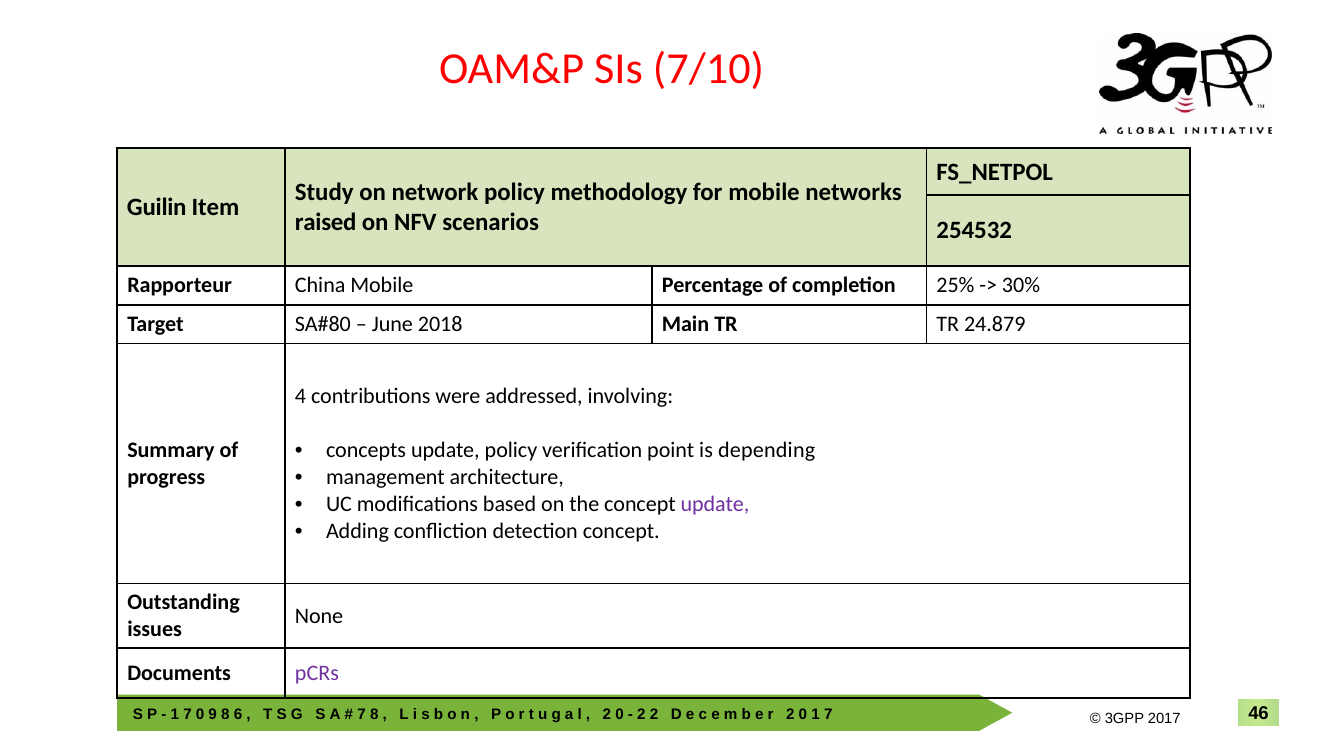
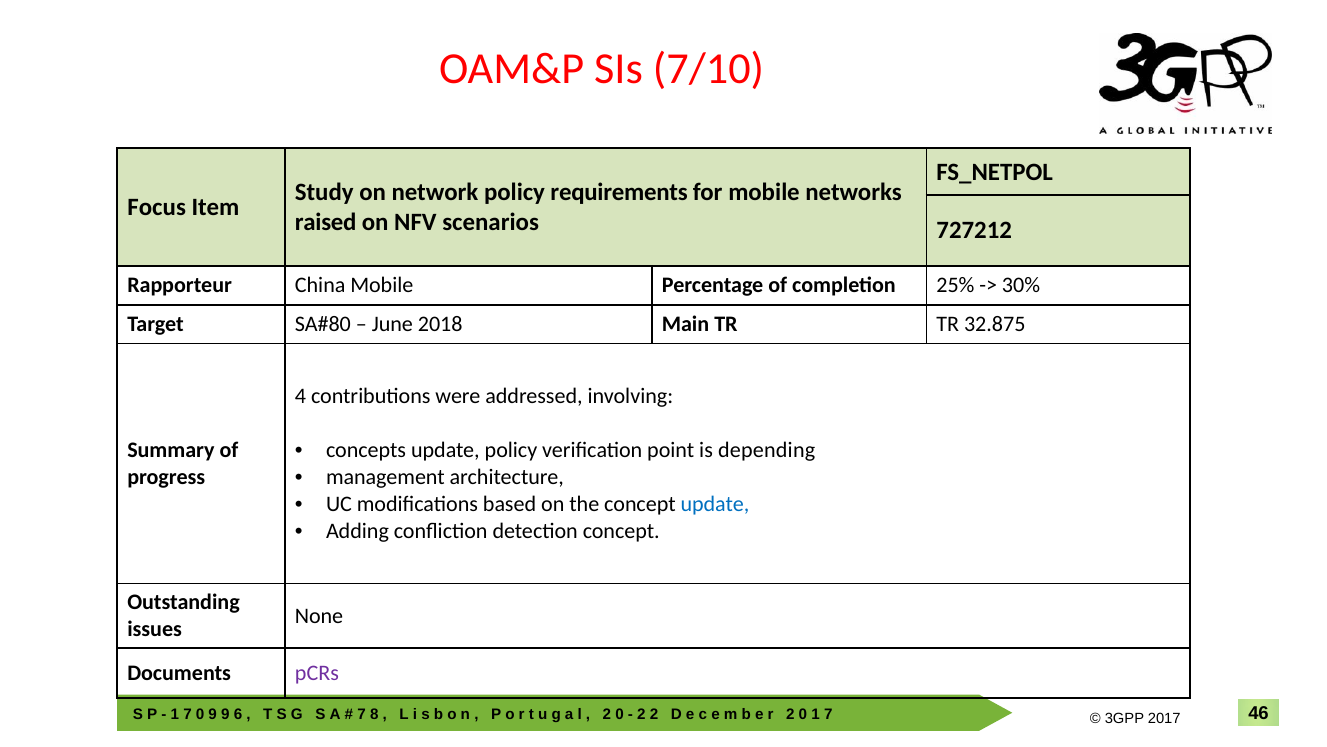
methodology: methodology -> requirements
Guilin: Guilin -> Focus
254532: 254532 -> 727212
24.879: 24.879 -> 32.875
update at (715, 504) colour: purple -> blue
8 at (225, 714): 8 -> 9
